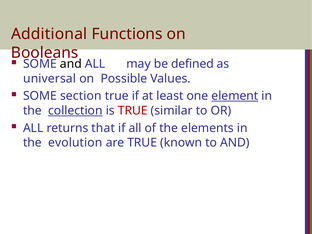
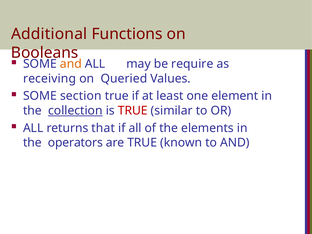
and at (71, 64) colour: black -> orange
defined: defined -> require
universal: universal -> receiving
Possible: Possible -> Queried
element underline: present -> none
evolution: evolution -> operators
